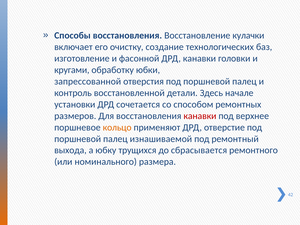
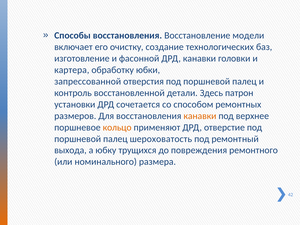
кулачки: кулачки -> модели
кругами: кругами -> картера
начале: начале -> патрон
канавки at (200, 116) colour: red -> orange
изнашиваемой: изнашиваемой -> шероховатость
сбрасывается: сбрасывается -> повреждения
